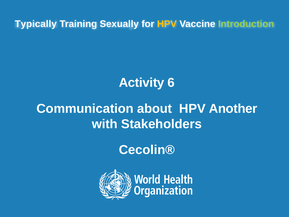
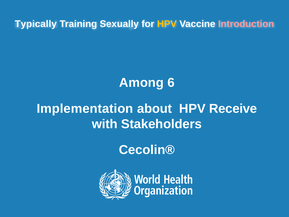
Introduction colour: light green -> pink
Activity: Activity -> Among
Communication: Communication -> Implementation
Another: Another -> Receive
